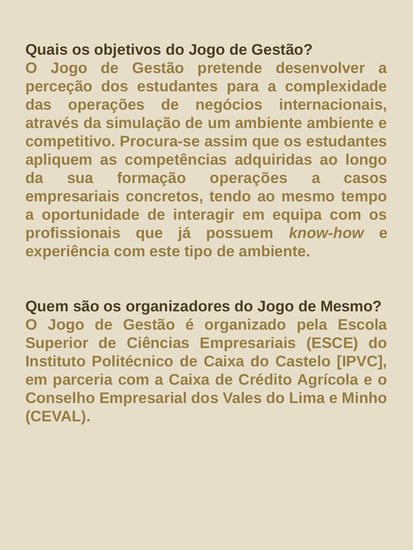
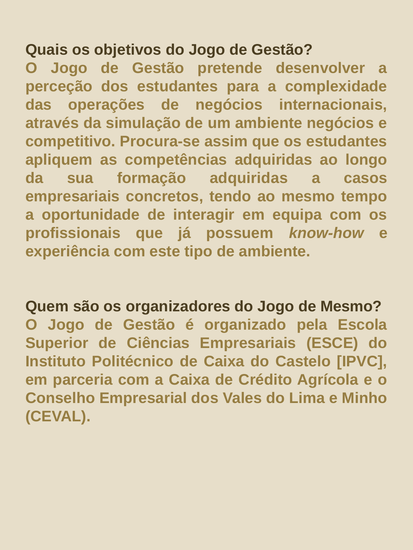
ambiente ambiente: ambiente -> negócios
formação operações: operações -> adquiridas
